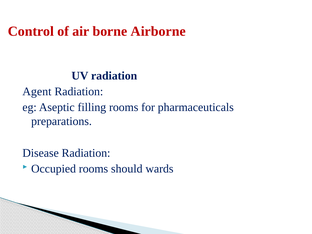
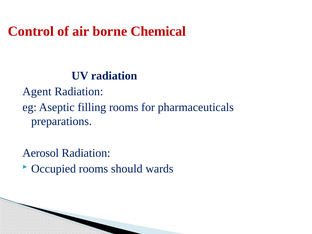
Airborne: Airborne -> Chemical
Disease: Disease -> Aerosol
